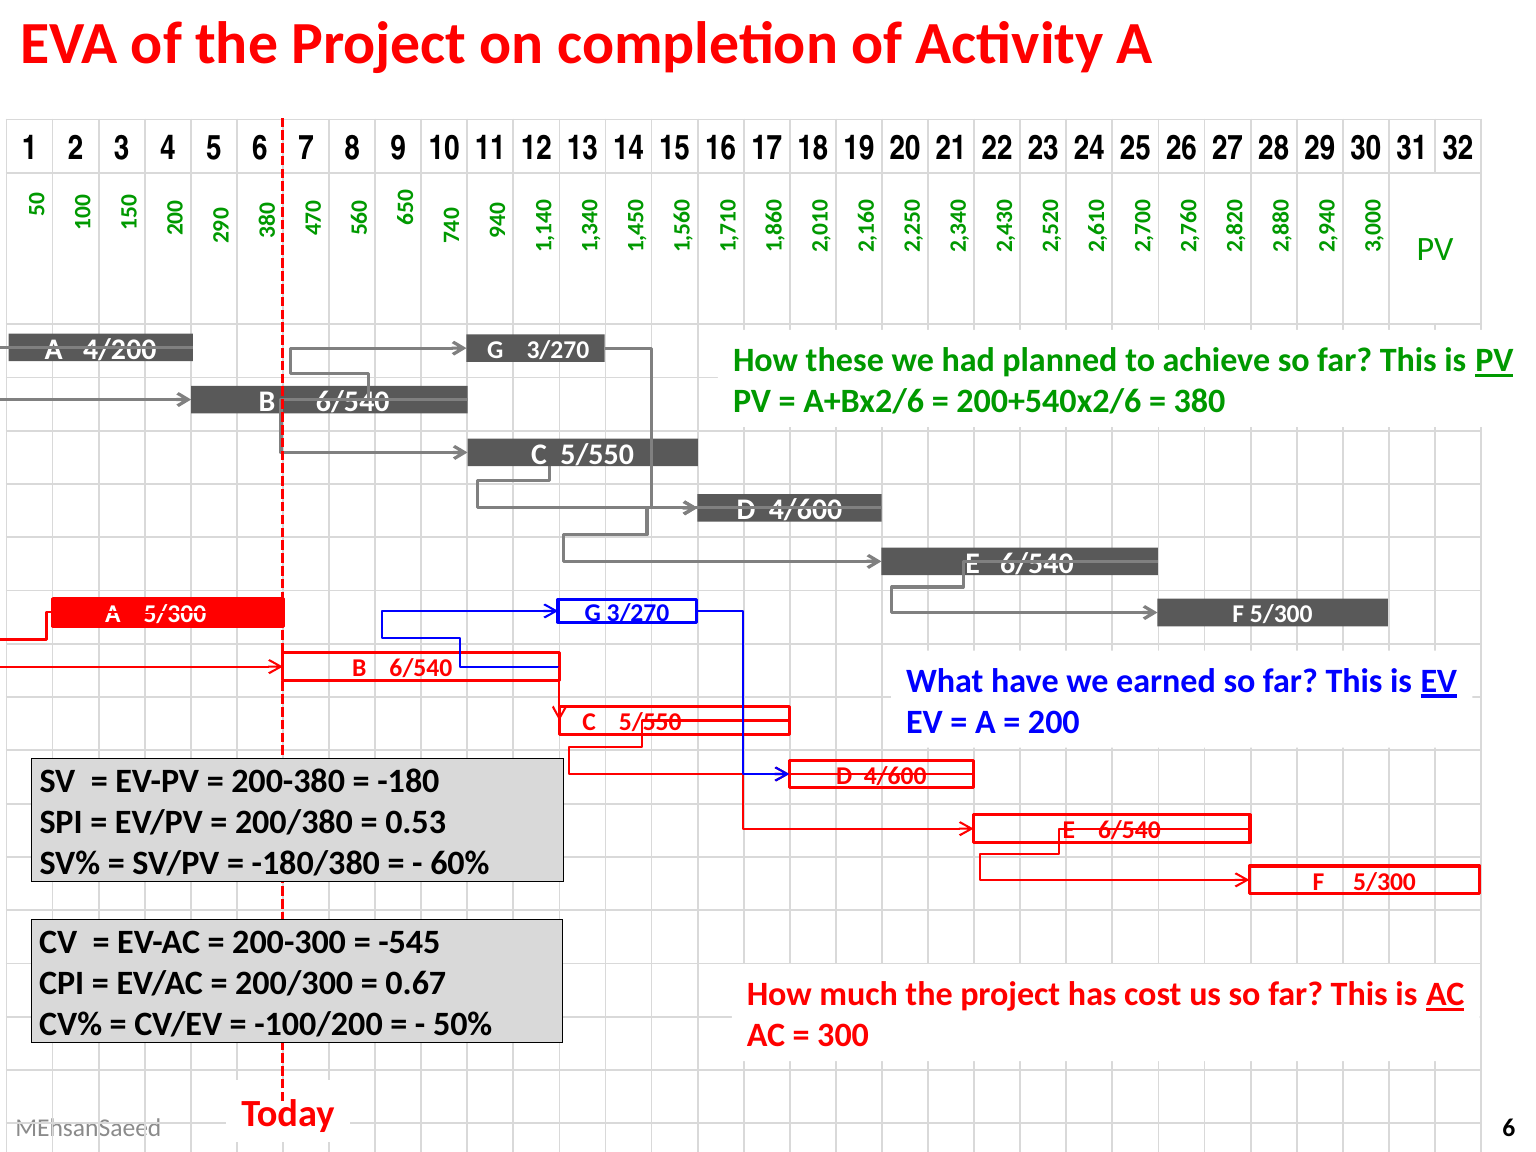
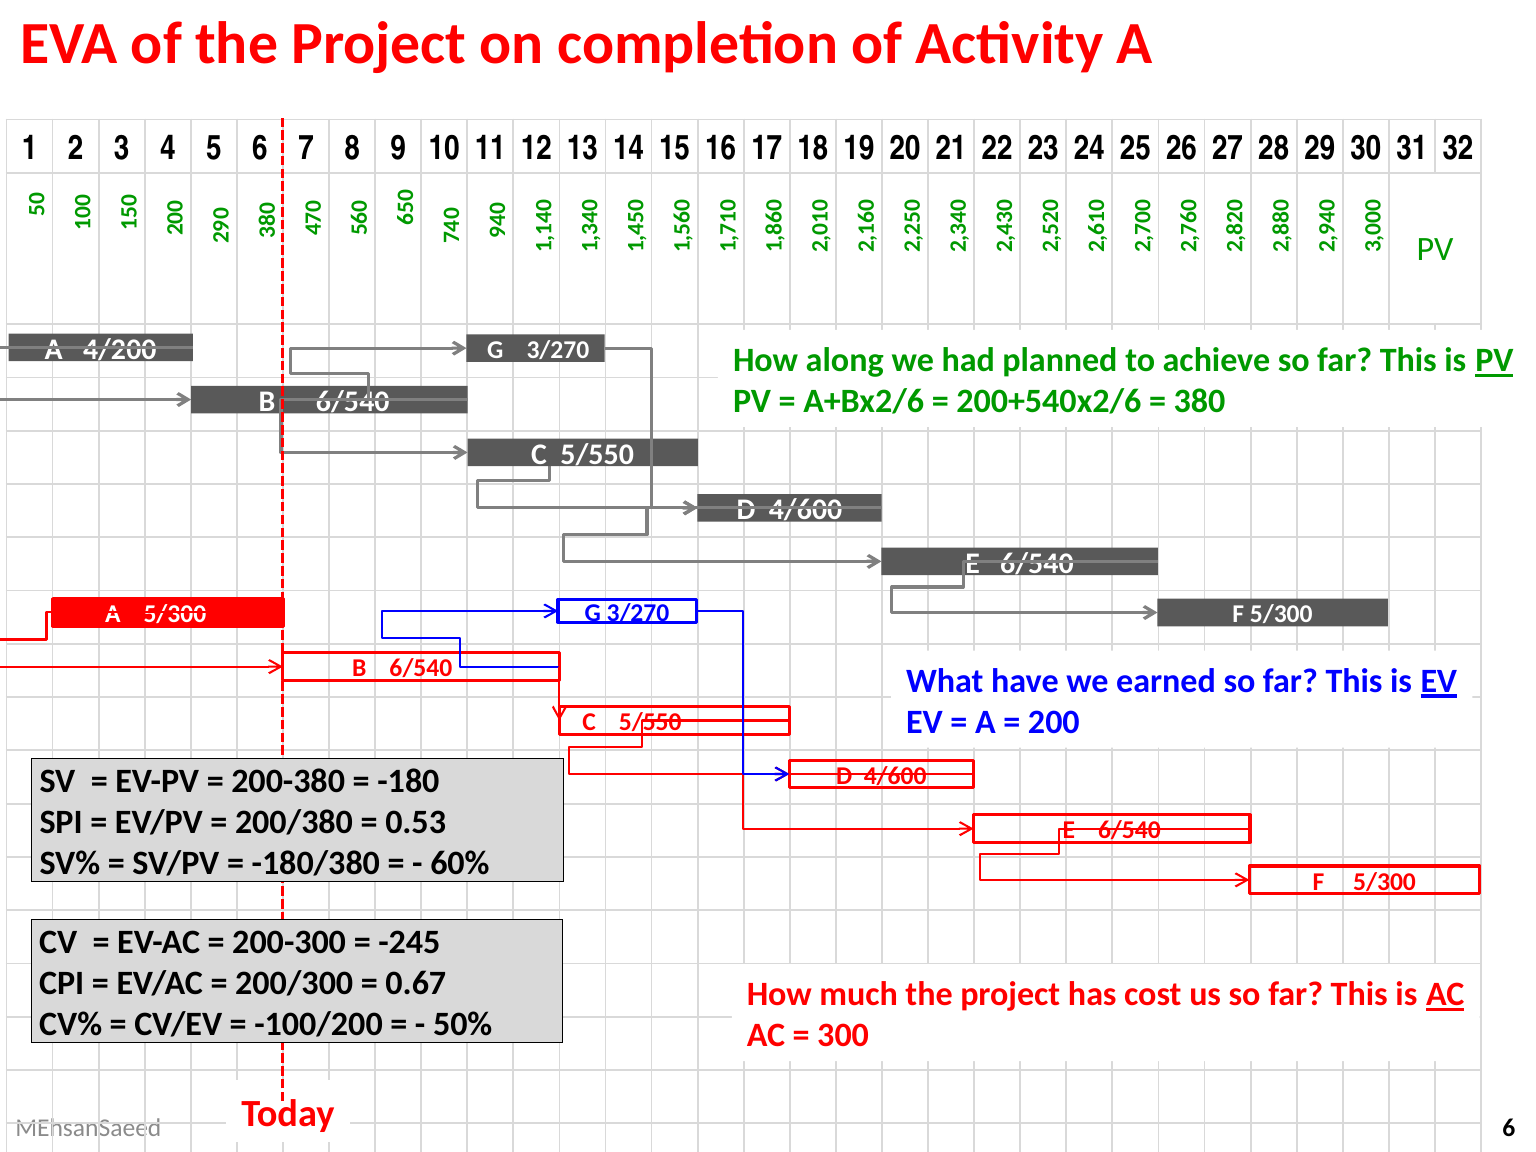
these: these -> along
-545: -545 -> -245
